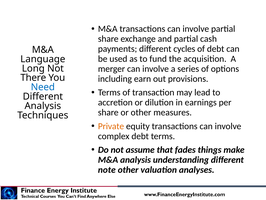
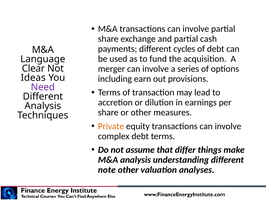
Long: Long -> Clear
There: There -> Ideas
Need colour: blue -> purple
fades: fades -> differ
